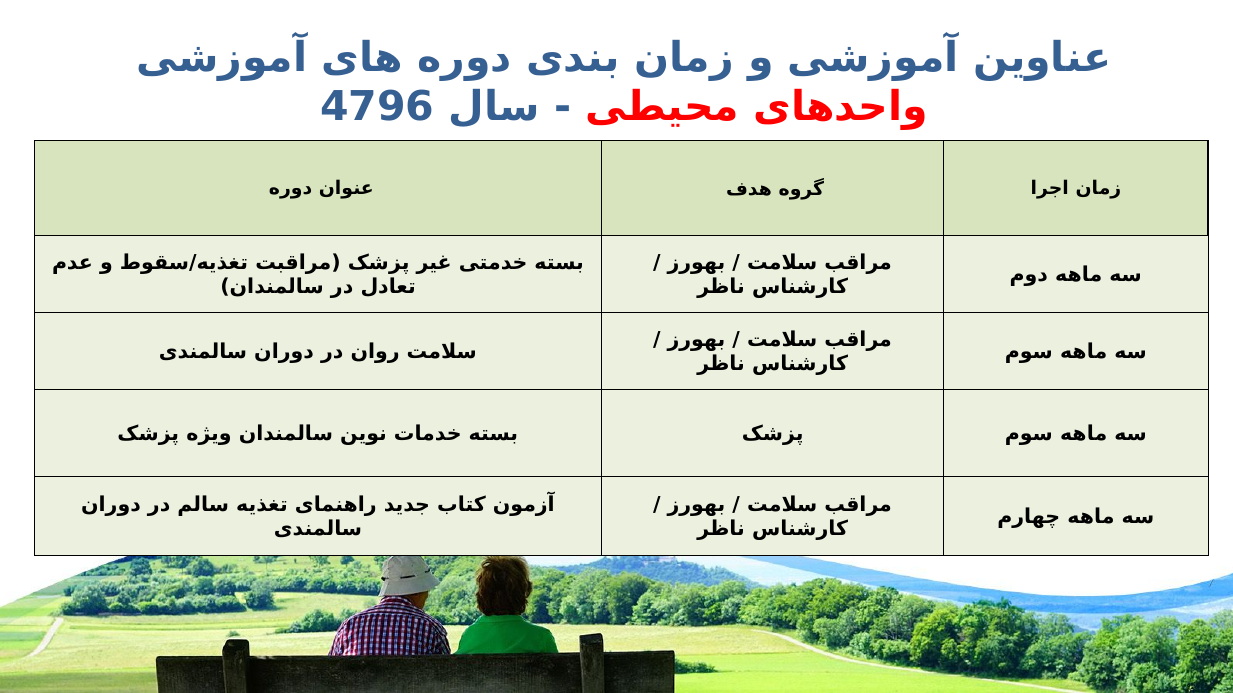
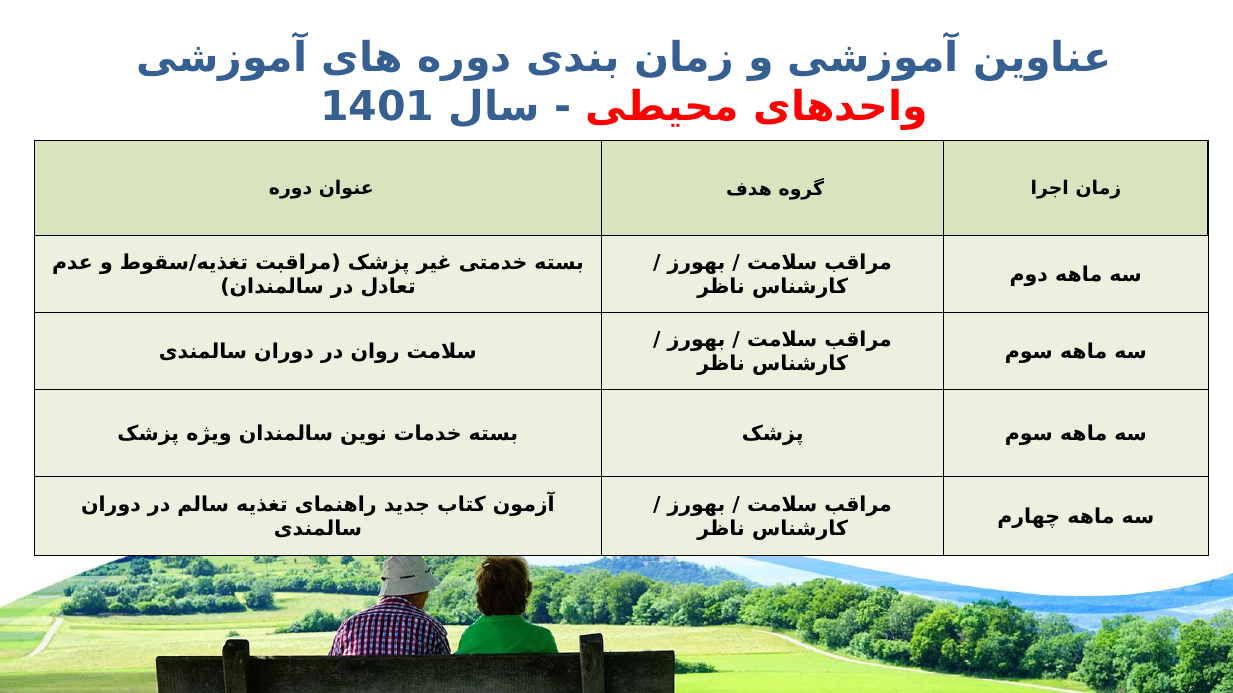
4796: 4796 -> 1401
